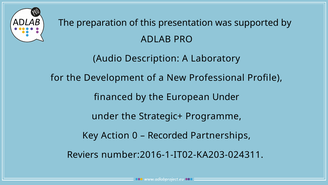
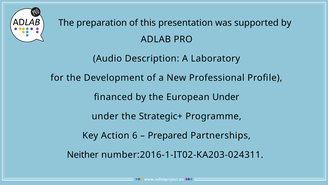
0: 0 -> 6
Recorded: Recorded -> Prepared
Reviers: Reviers -> Neither
